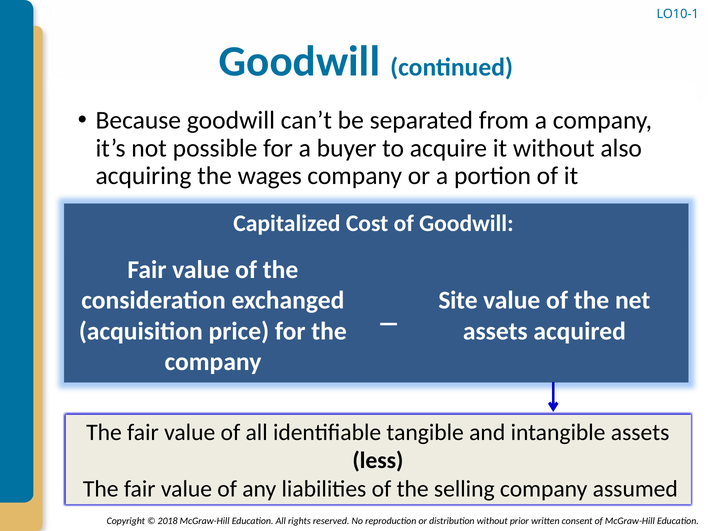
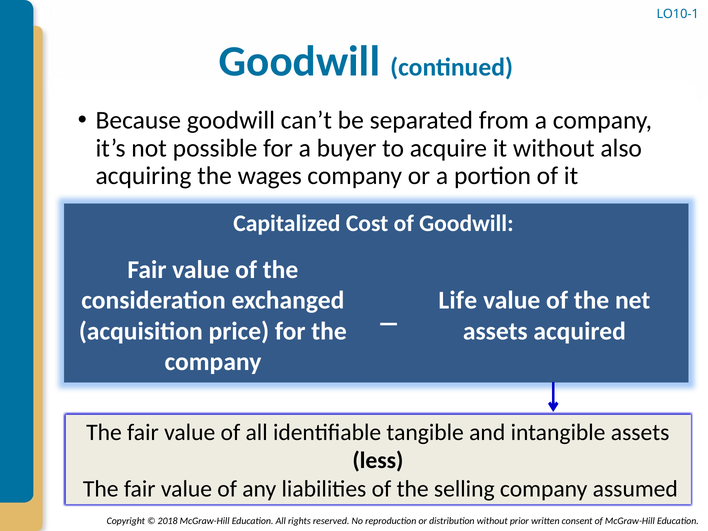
Site: Site -> Life
